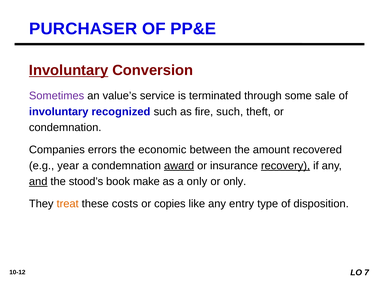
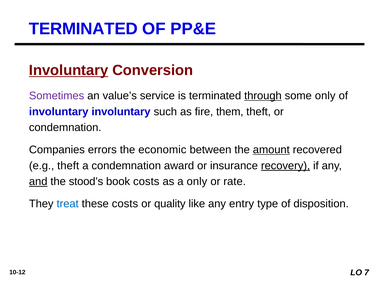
PURCHASER at (83, 29): PURCHASER -> TERMINATED
through underline: none -> present
some sale: sale -> only
involuntary recognized: recognized -> involuntary
fire such: such -> them
amount underline: none -> present
e.g year: year -> theft
award underline: present -> none
book make: make -> costs
or only: only -> rate
treat colour: orange -> blue
copies: copies -> quality
